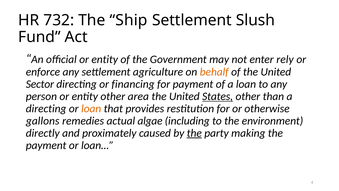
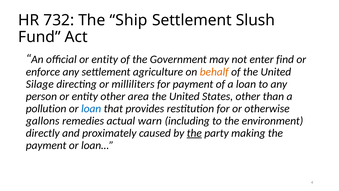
rely: rely -> find
Sector: Sector -> Silage
financing: financing -> milliliters
States underline: present -> none
directing at (46, 108): directing -> pollution
loan at (91, 108) colour: orange -> blue
algae: algae -> warn
